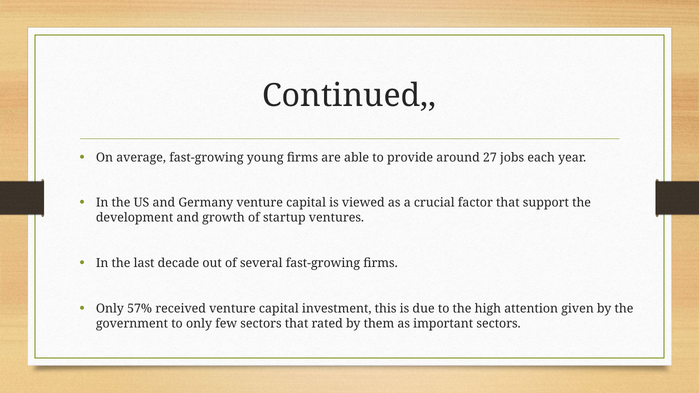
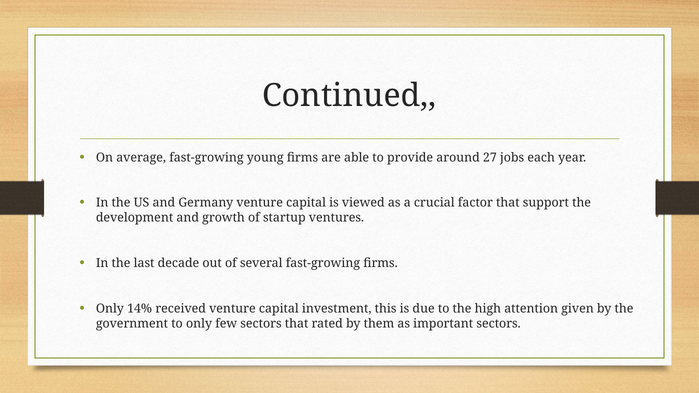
57%: 57% -> 14%
